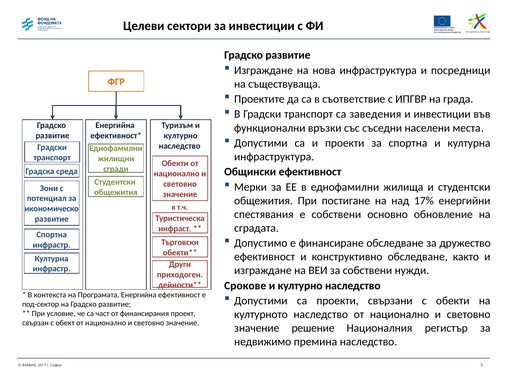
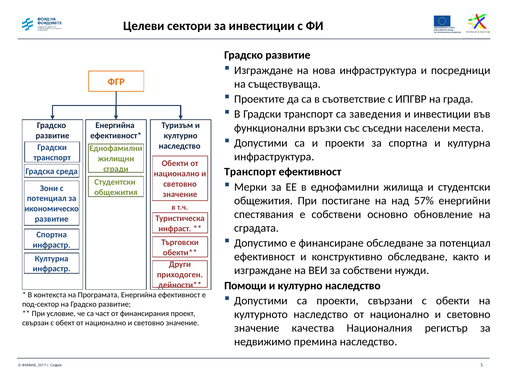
Общински at (250, 172): Общински -> Транспорт
17%: 17% -> 57%
за дружество: дружество -> потенциал
Срокове: Срокове -> Помощи
решение: решение -> качества
